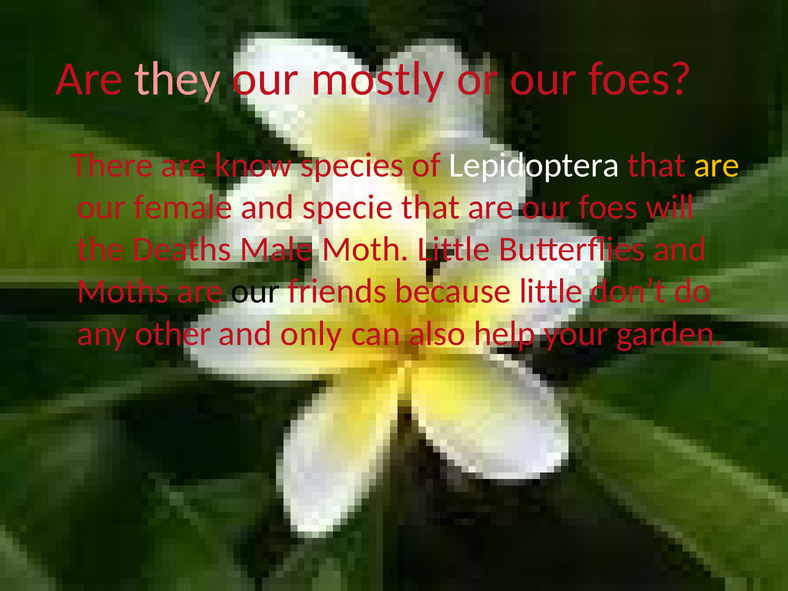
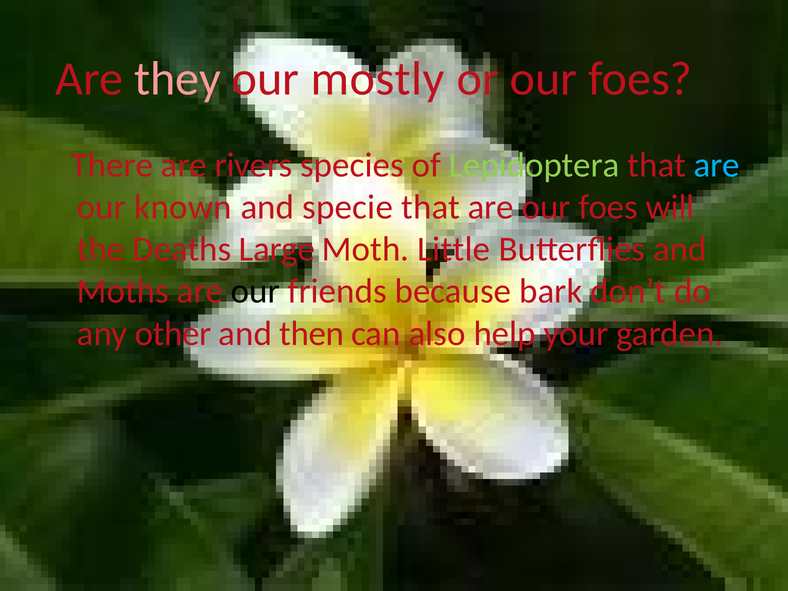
know: know -> rivers
Lepidoptera colour: white -> light green
are at (717, 165) colour: yellow -> light blue
female: female -> known
Male: Male -> Large
because little: little -> bark
only: only -> then
